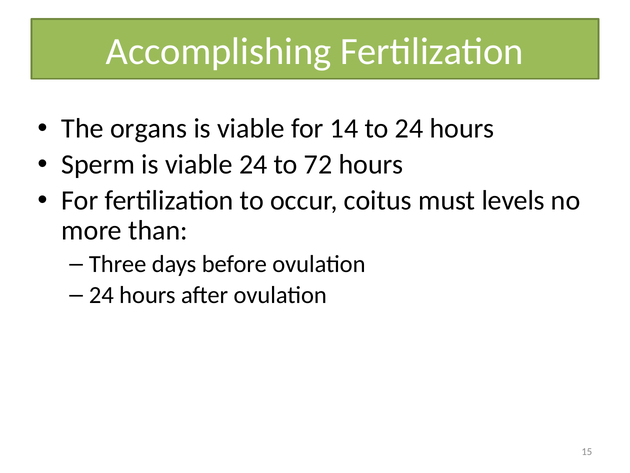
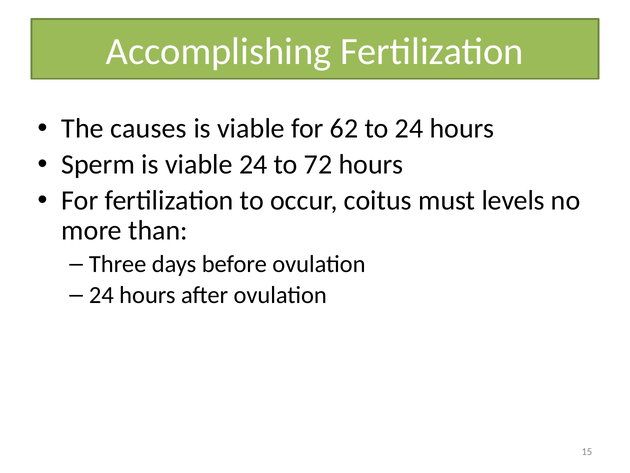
organs: organs -> causes
14: 14 -> 62
